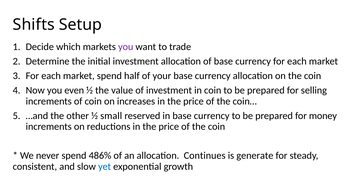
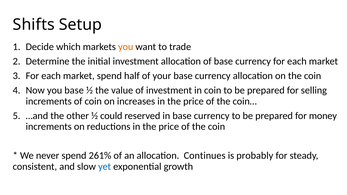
you at (126, 47) colour: purple -> orange
you even: even -> base
small: small -> could
486%: 486% -> 261%
generate: generate -> probably
